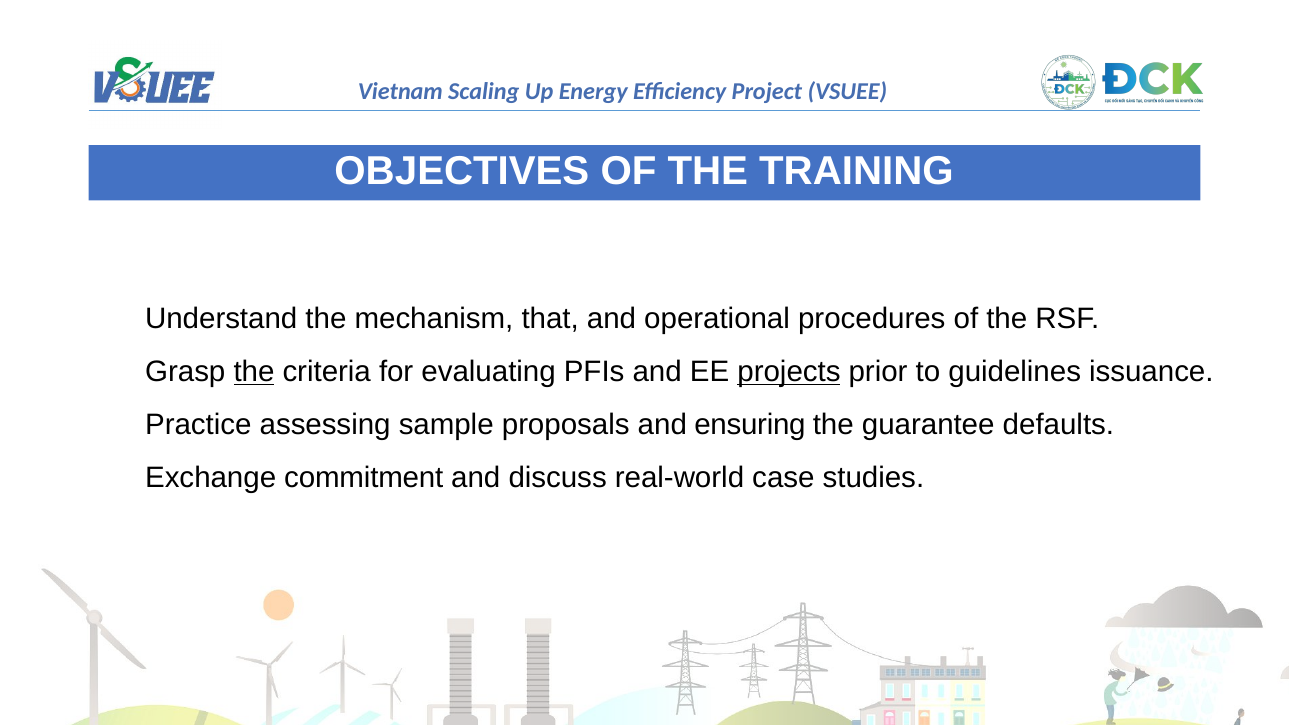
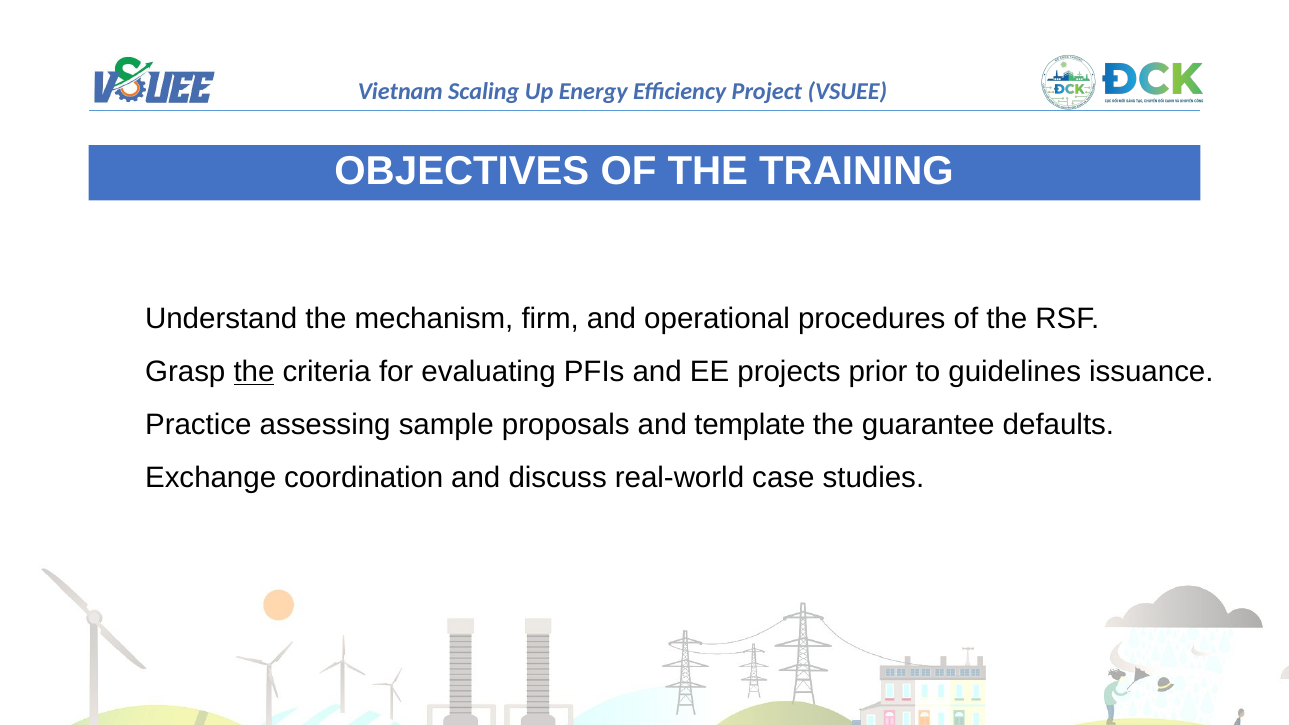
that: that -> firm
projects underline: present -> none
ensuring: ensuring -> template
commitment: commitment -> coordination
